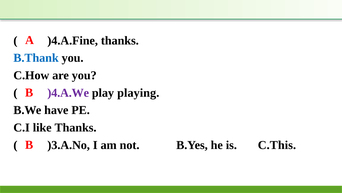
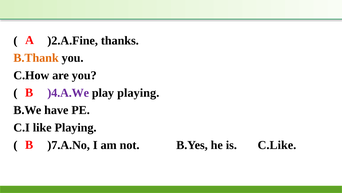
)4.A.Fine: )4.A.Fine -> )2.A.Fine
B.Thank colour: blue -> orange
like Thanks: Thanks -> Playing
)3.A.No: )3.A.No -> )7.A.No
C.This: C.This -> C.Like
